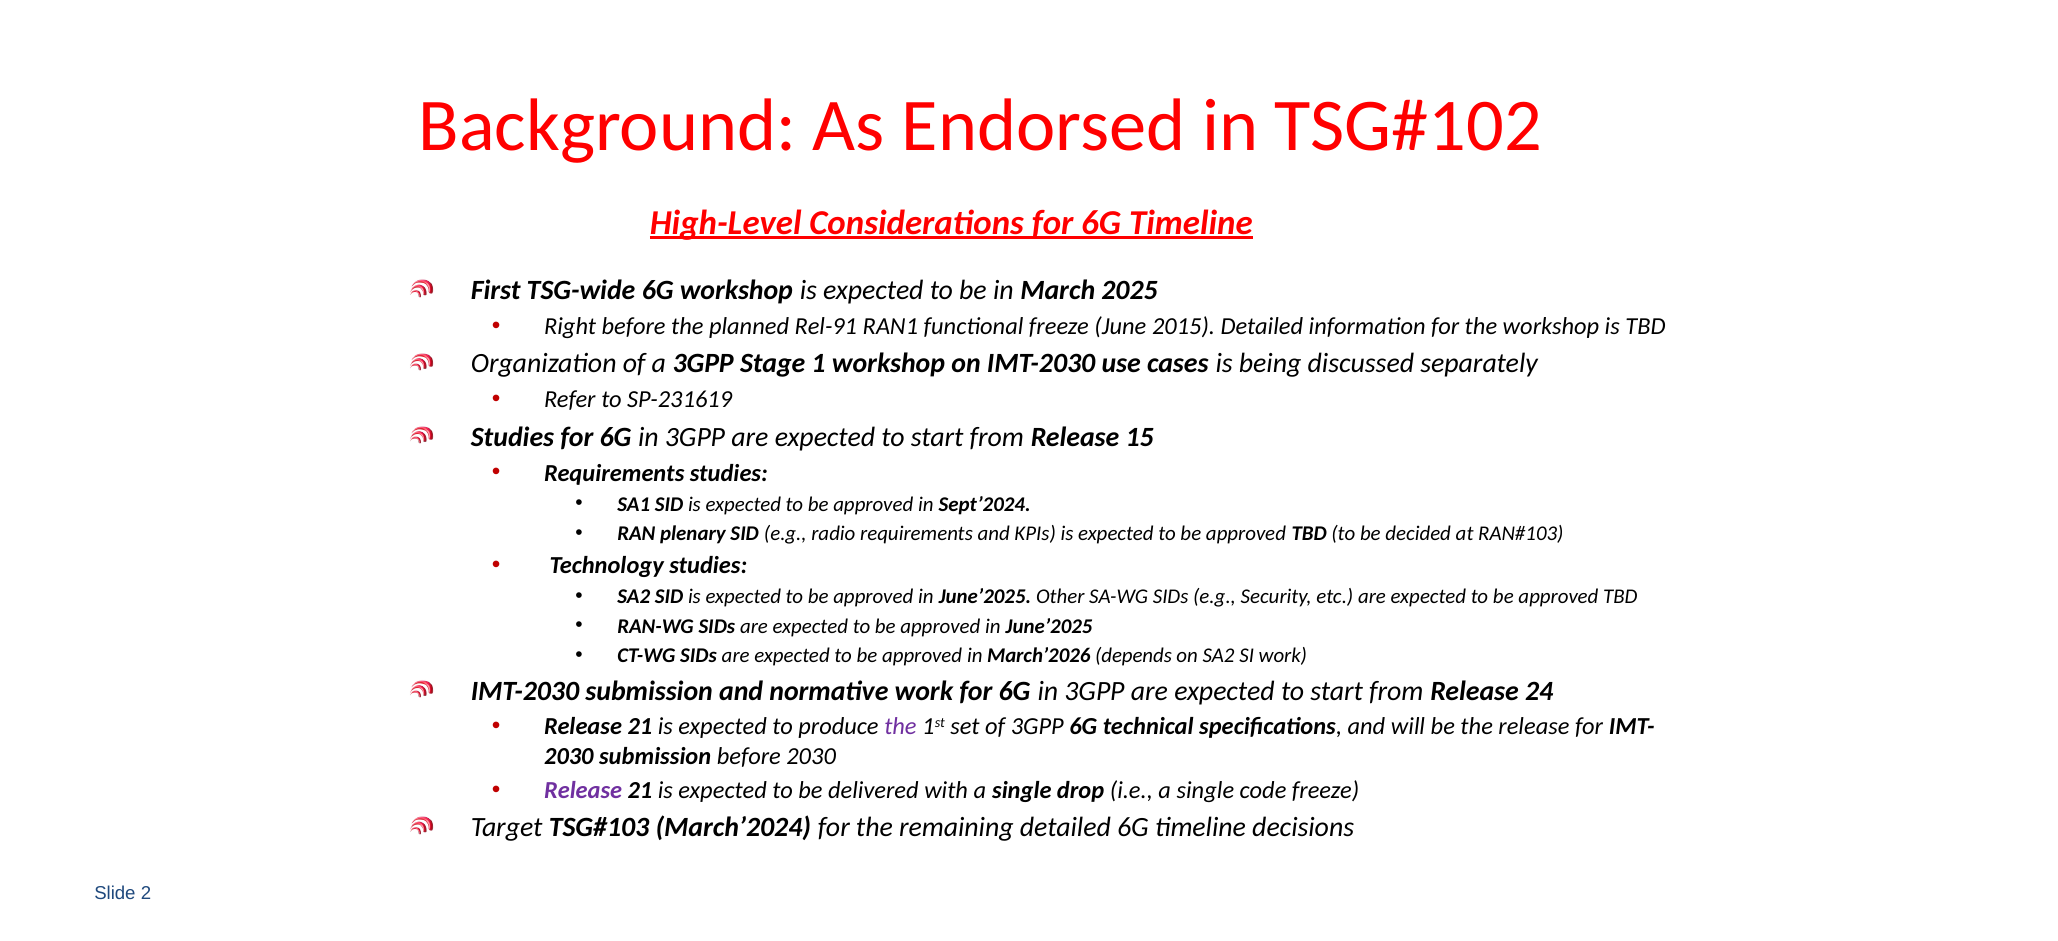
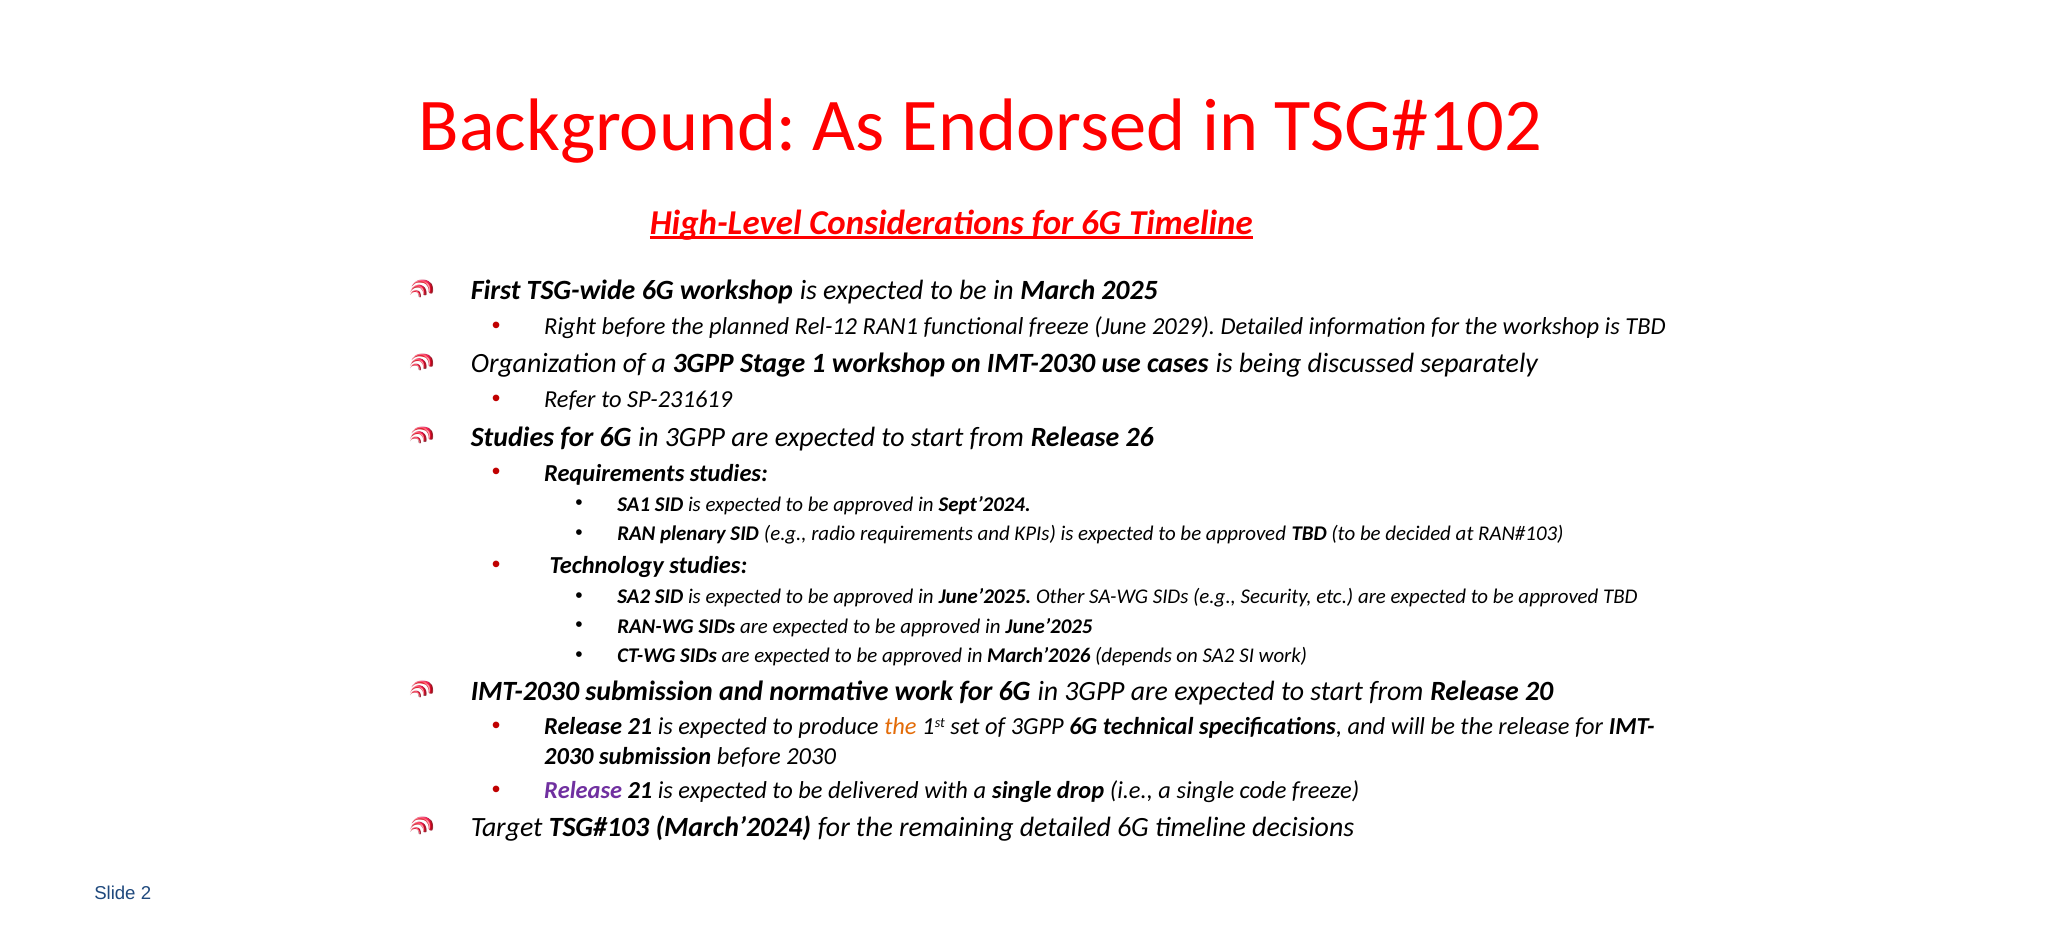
Rel-91: Rel-91 -> Rel-12
2015: 2015 -> 2029
15: 15 -> 26
24: 24 -> 20
the at (900, 727) colour: purple -> orange
